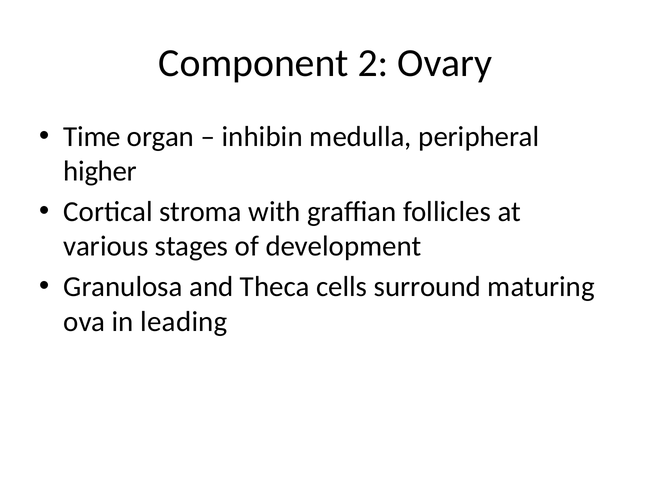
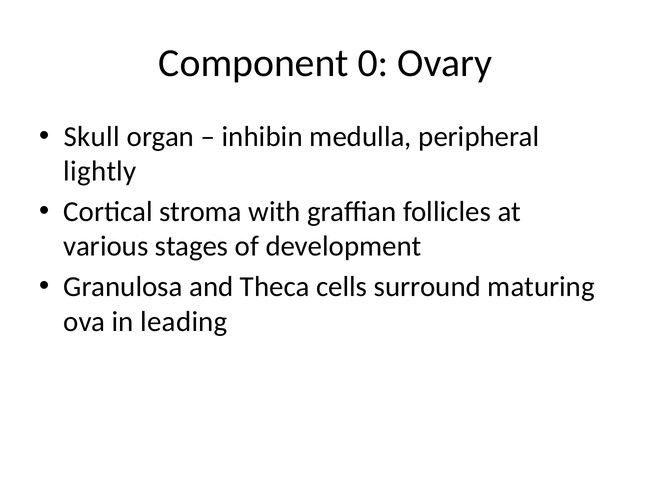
2: 2 -> 0
Time: Time -> Skull
higher: higher -> lightly
